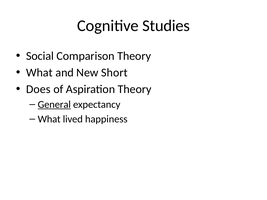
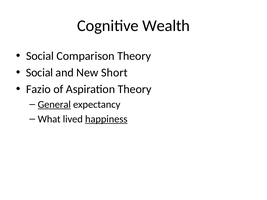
Studies: Studies -> Wealth
What at (39, 73): What -> Social
Does: Does -> Fazio
happiness underline: none -> present
